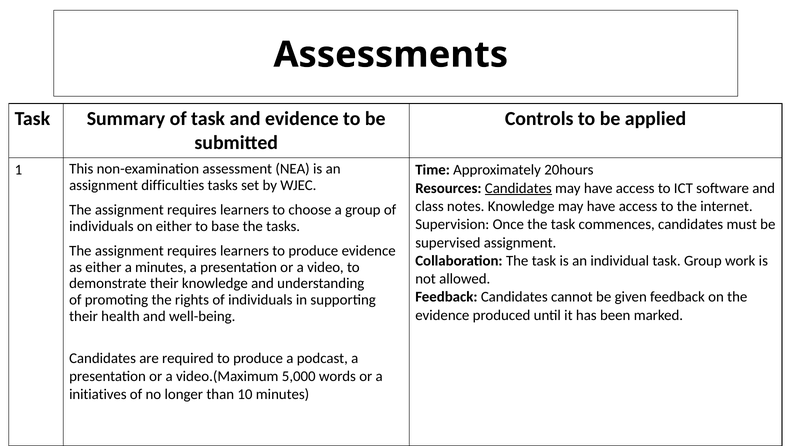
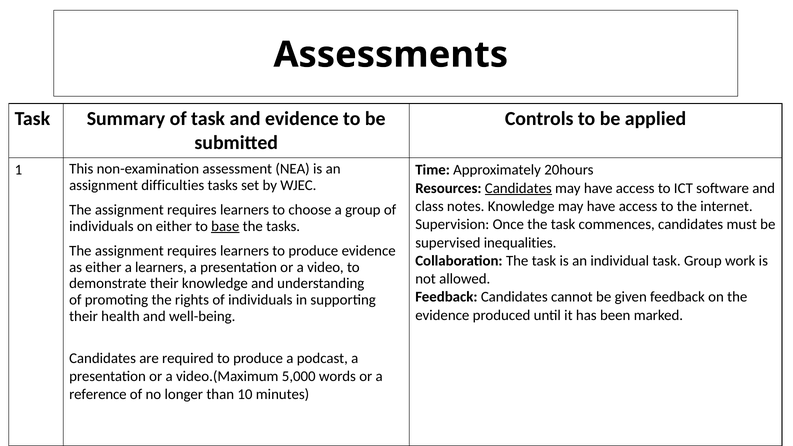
base underline: none -> present
supervised assignment: assignment -> inequalities
a minutes: minutes -> learners
initiatives: initiatives -> reference
